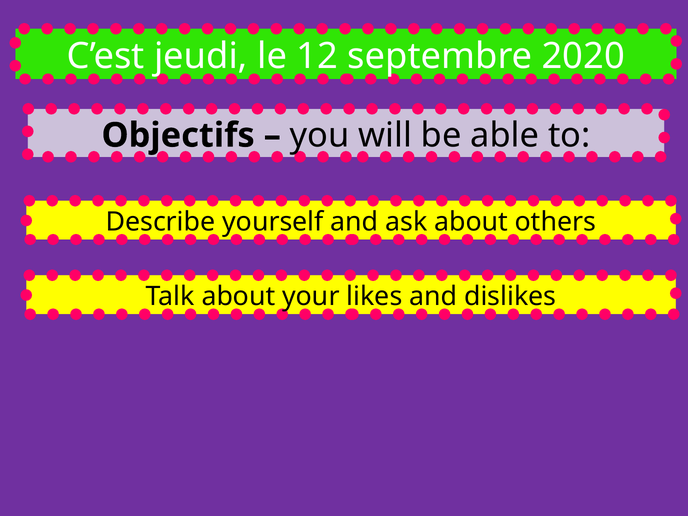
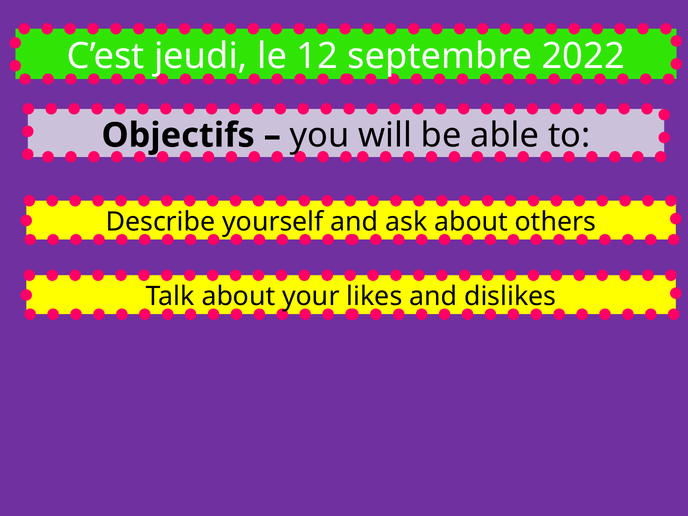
2020: 2020 -> 2022
